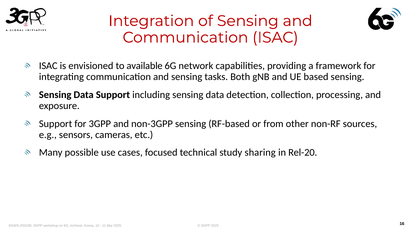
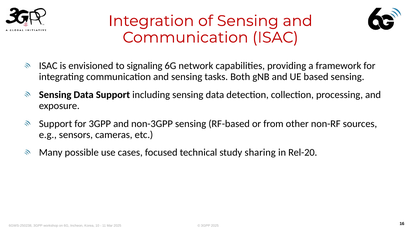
available: available -> signaling
